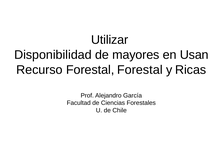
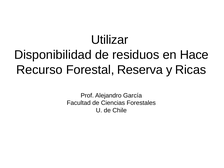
mayores: mayores -> residuos
Usan: Usan -> Hace
Forestal Forestal: Forestal -> Reserva
